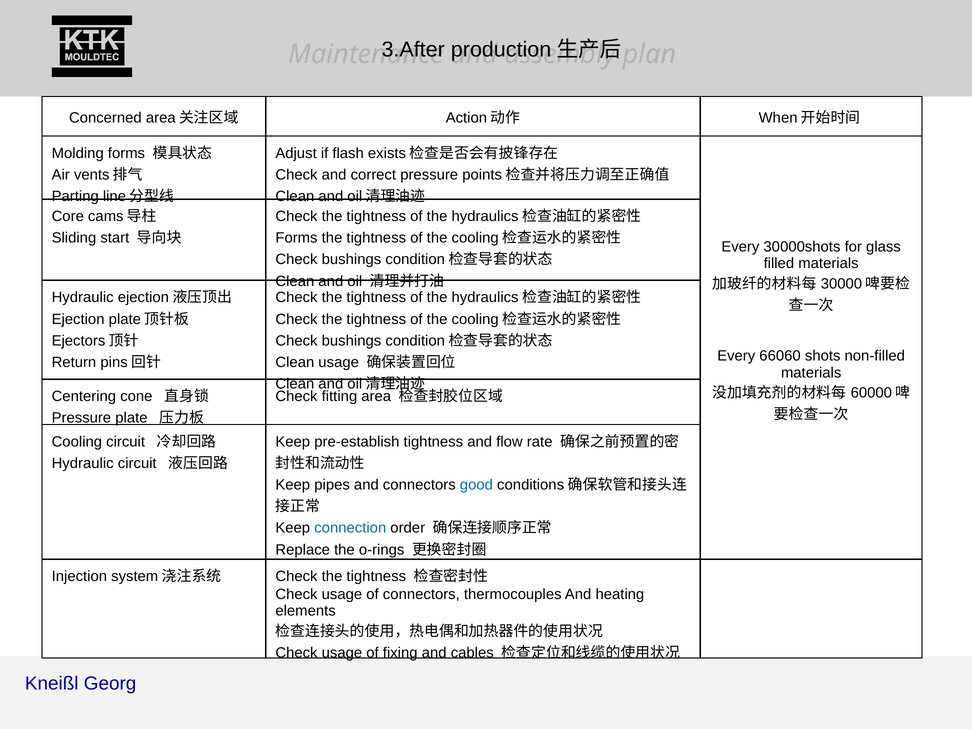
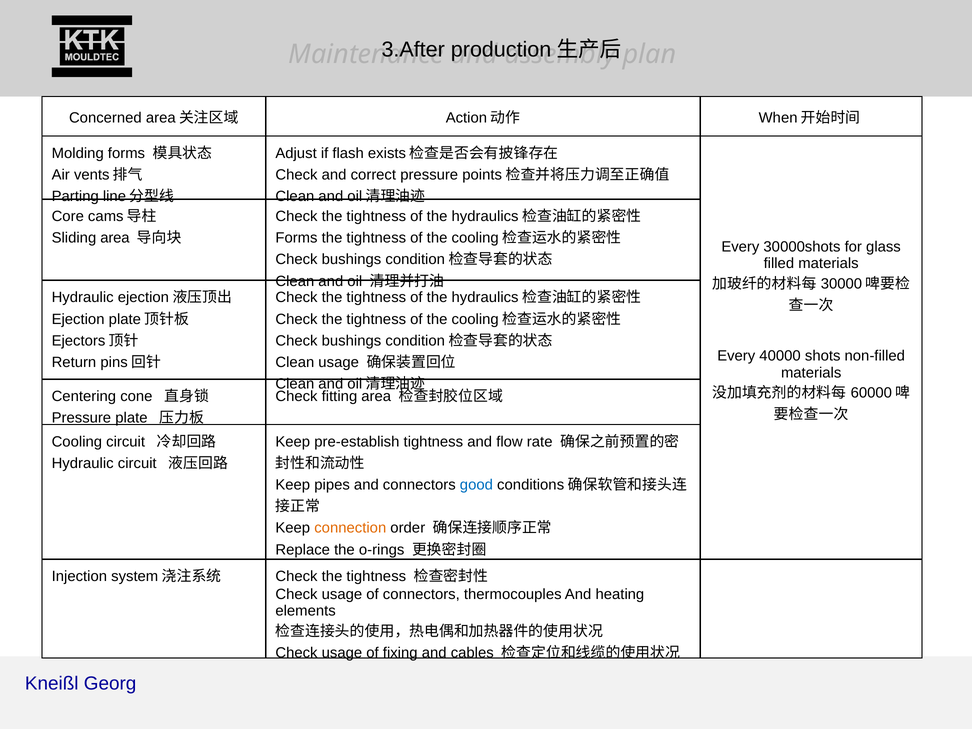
Sliding start: start -> area
66060: 66060 -> 40000
connection colour: blue -> orange
